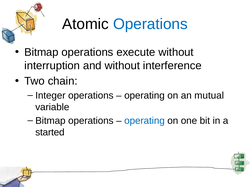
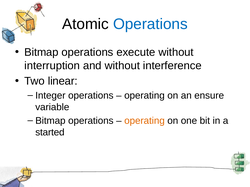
chain: chain -> linear
mutual: mutual -> ensure
operating at (144, 121) colour: blue -> orange
